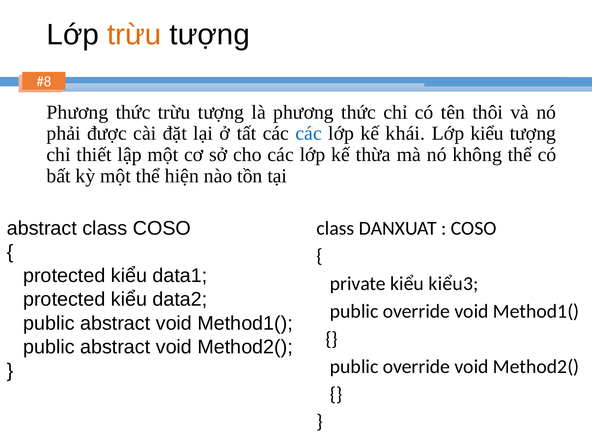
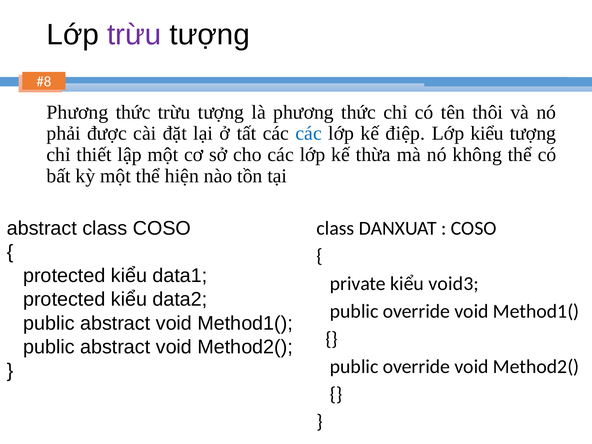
trừu at (134, 35) colour: orange -> purple
khái: khái -> điệp
kiểu3: kiểu3 -> void3
